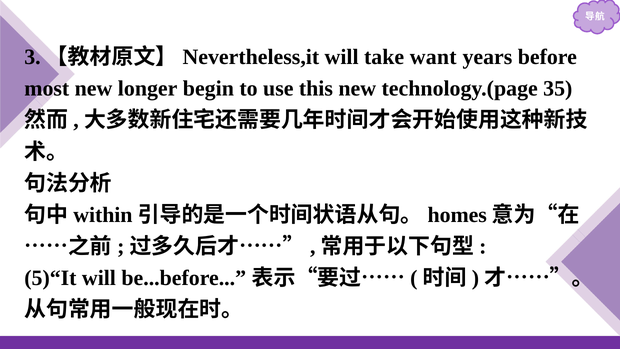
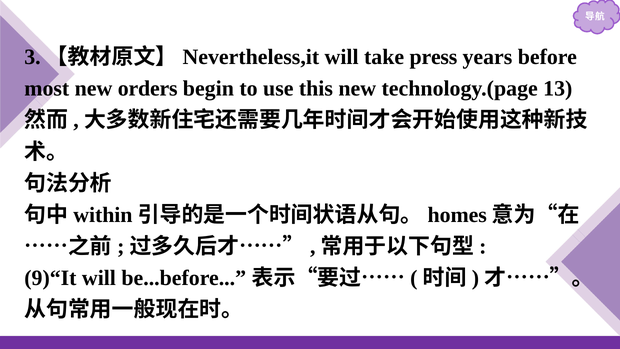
want: want -> press
longer: longer -> orders
35: 35 -> 13
5)“It: 5)“It -> 9)“It
